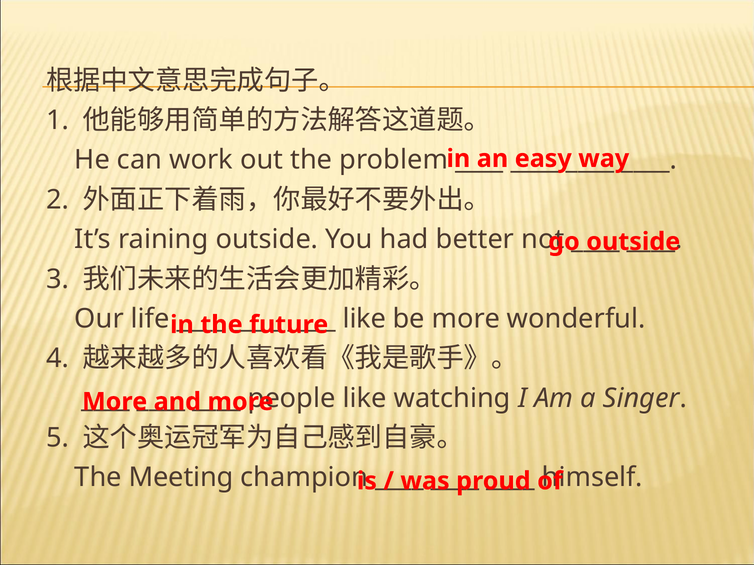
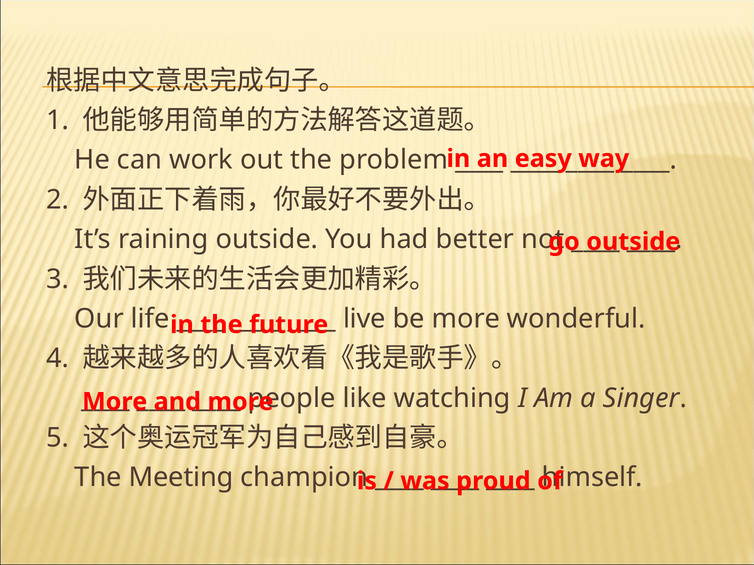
like at (364, 319): like -> live
